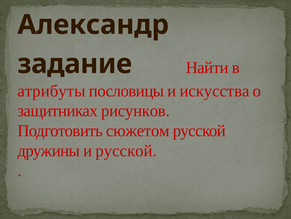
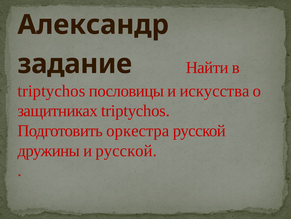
атрибуты at (51, 91): атрибуты -> triptychos
защитниках рисунков: рисунков -> triptychos
сюжетом: сюжетом -> оркестра
